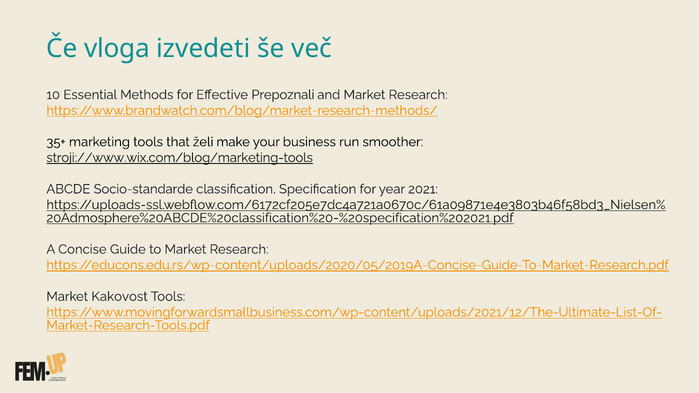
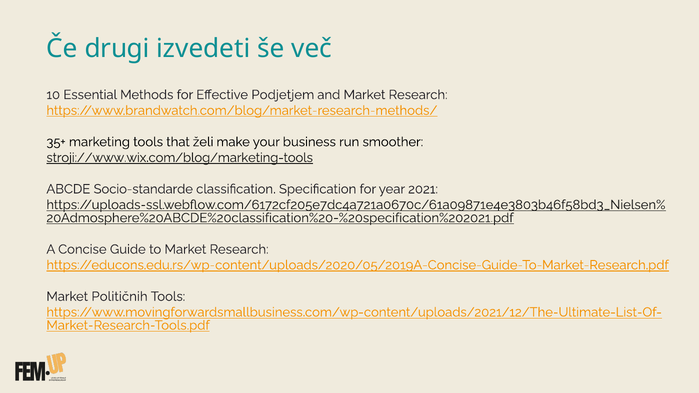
vloga: vloga -> drugi
Prepoznali: Prepoznali -> Podjetjem
Kakovost: Kakovost -> Političnih
